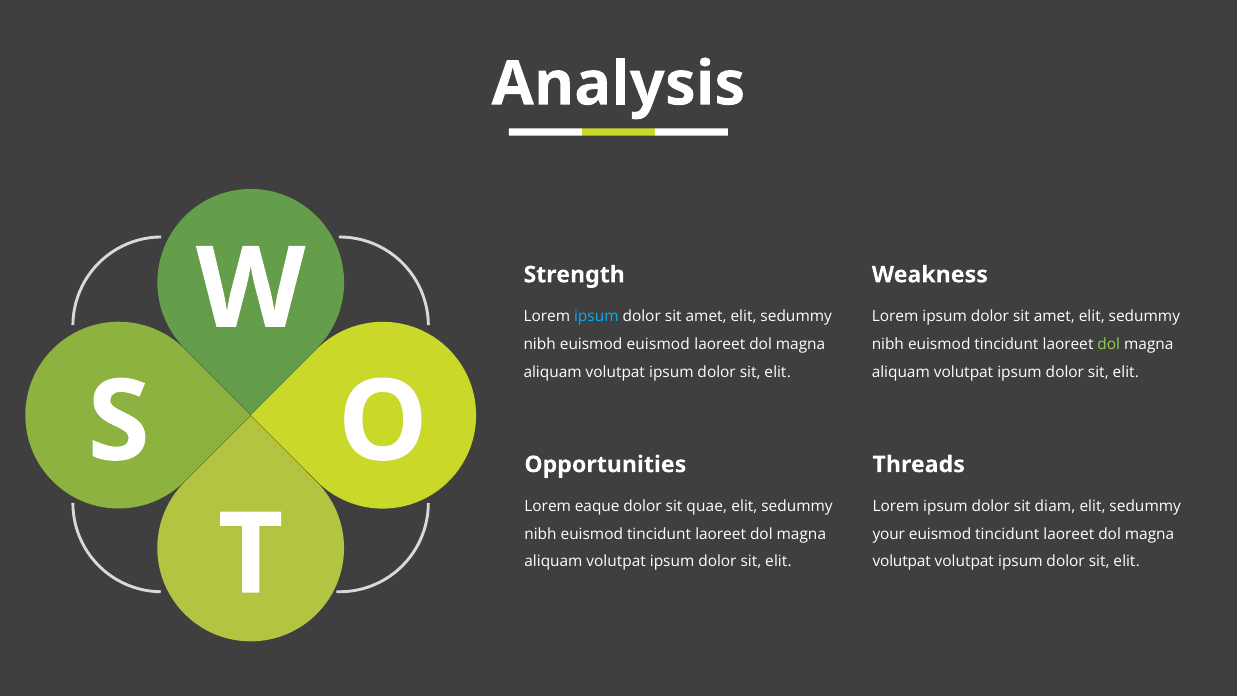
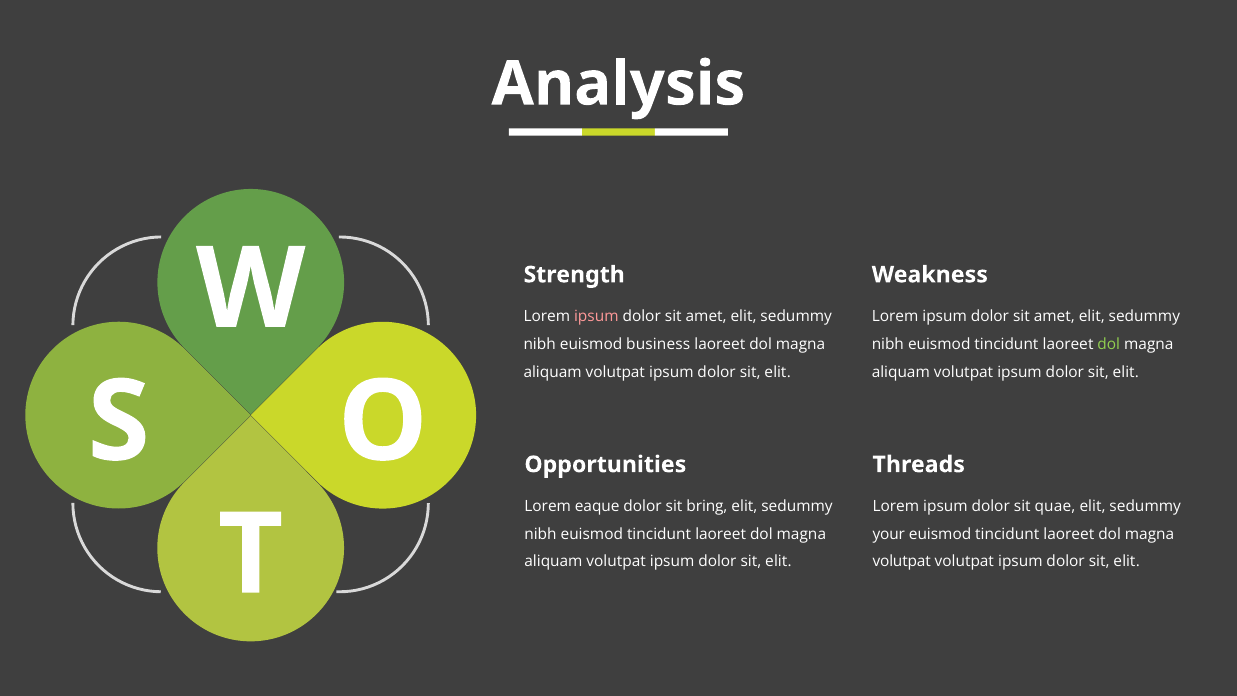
ipsum at (596, 316) colour: light blue -> pink
euismod euismod: euismod -> business
quae: quae -> bring
diam: diam -> quae
